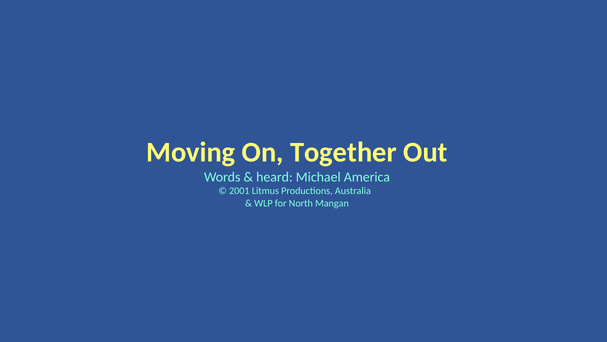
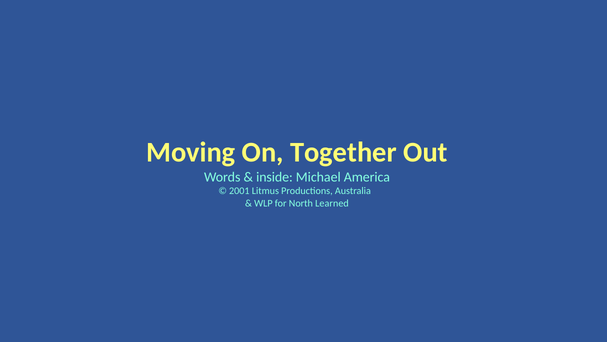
heard: heard -> inside
Mangan: Mangan -> Learned
